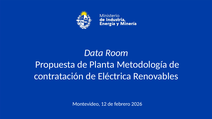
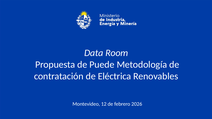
Planta: Planta -> Puede
